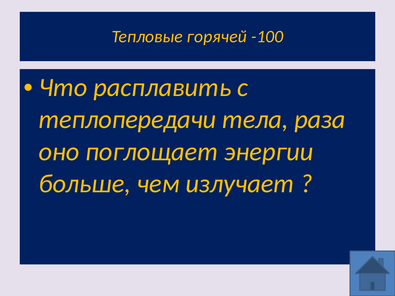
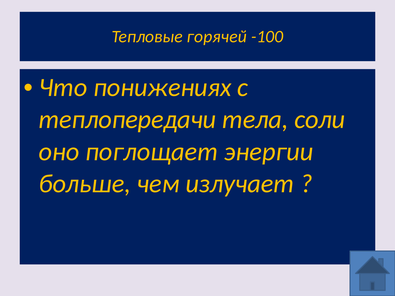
расплавить: расплавить -> понижениях
раза: раза -> соли
